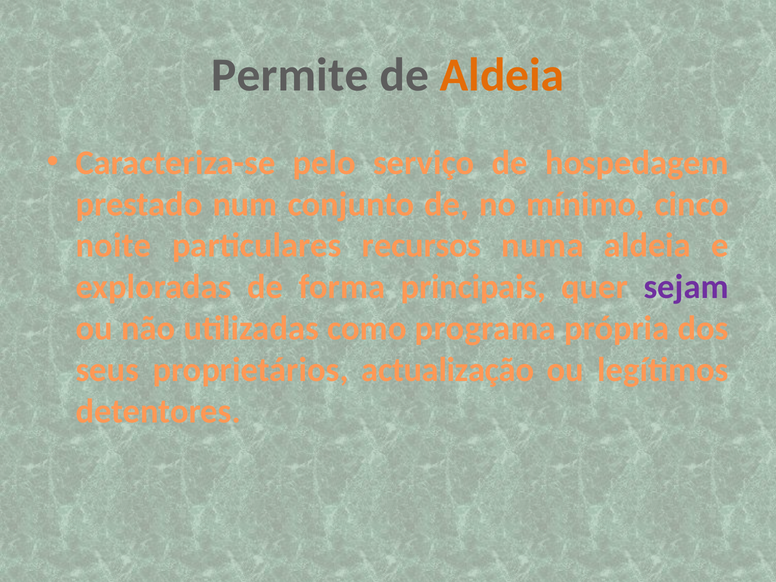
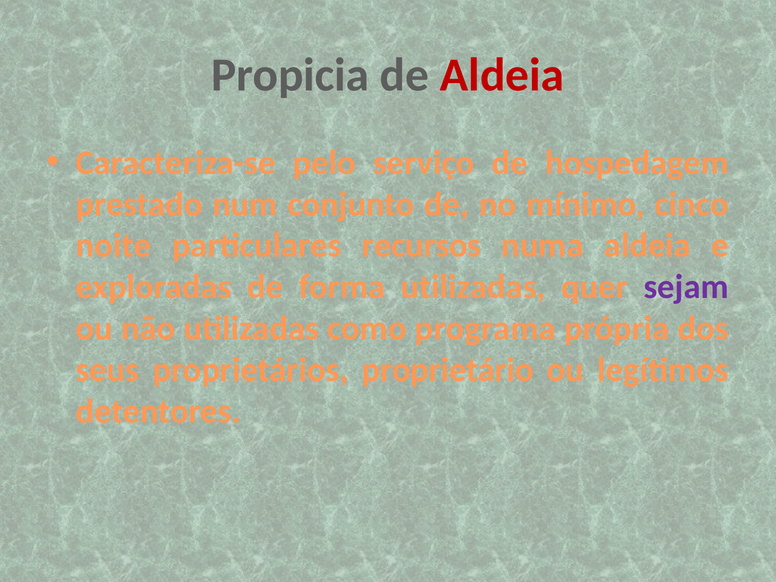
Permite: Permite -> Propicia
Aldeia at (502, 75) colour: orange -> red
forma principais: principais -> utilizadas
actualização: actualização -> proprietário
